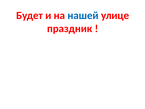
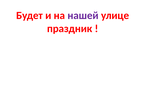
нашей colour: blue -> purple
